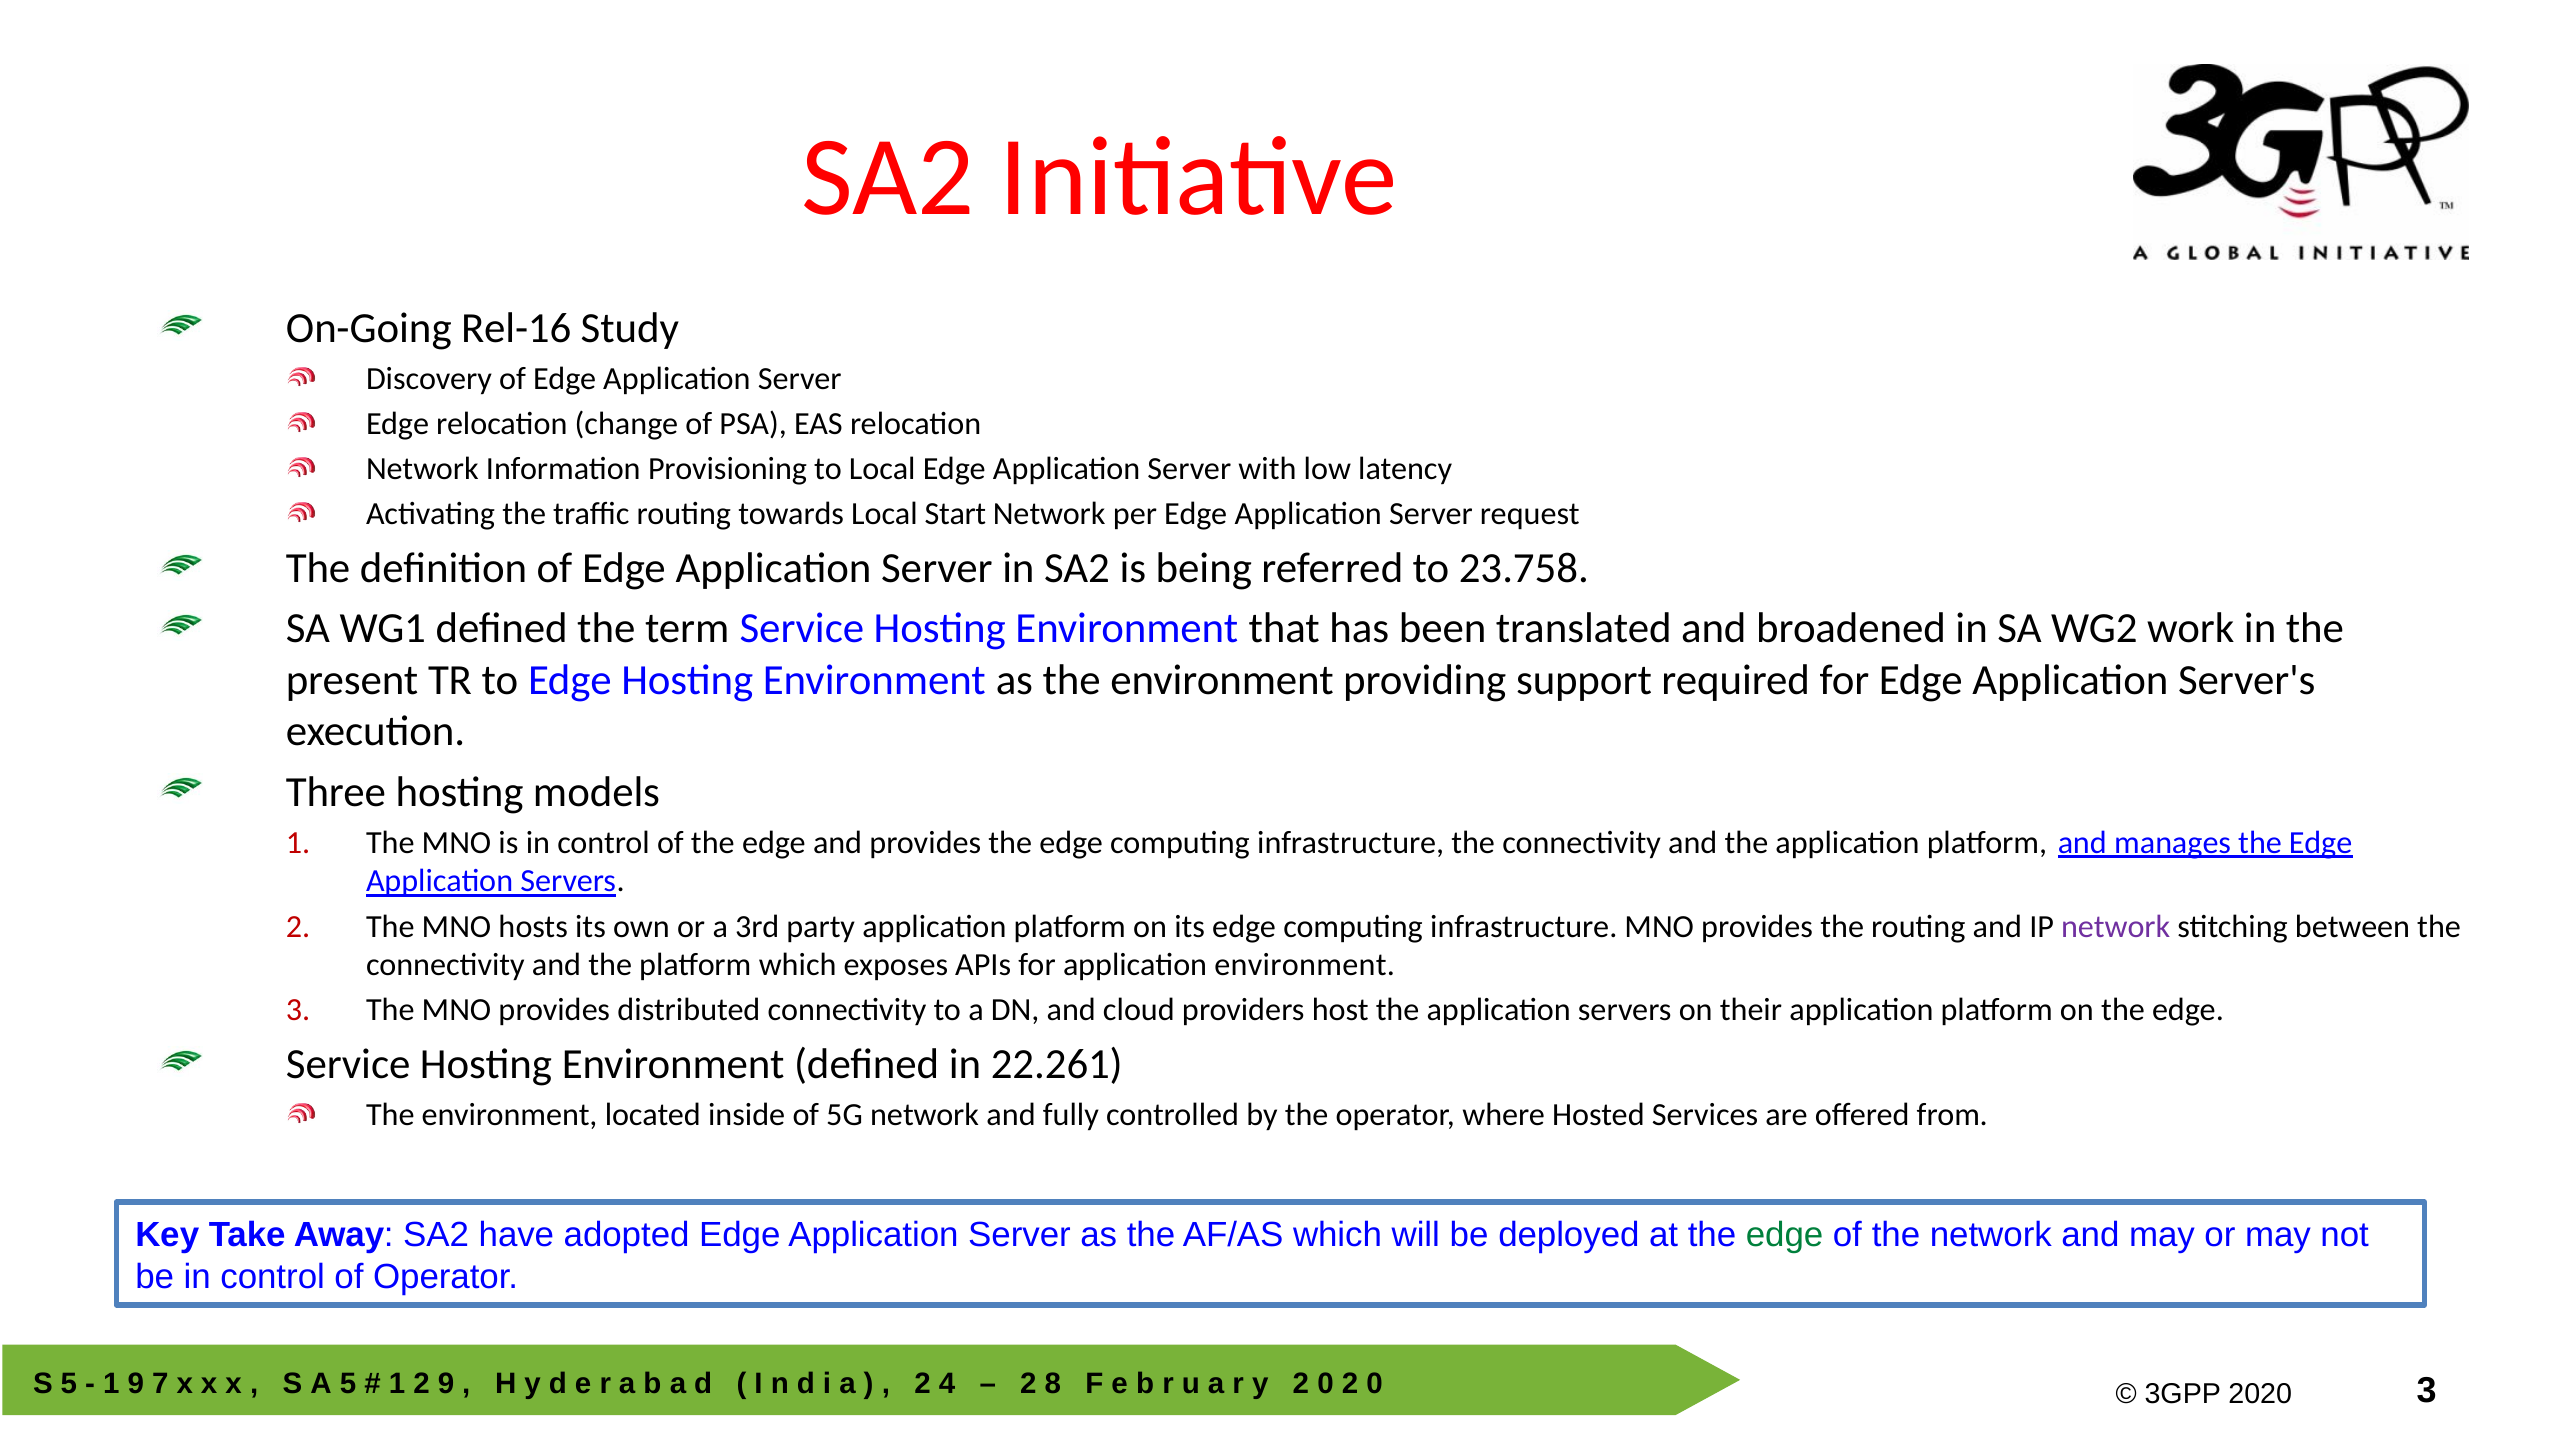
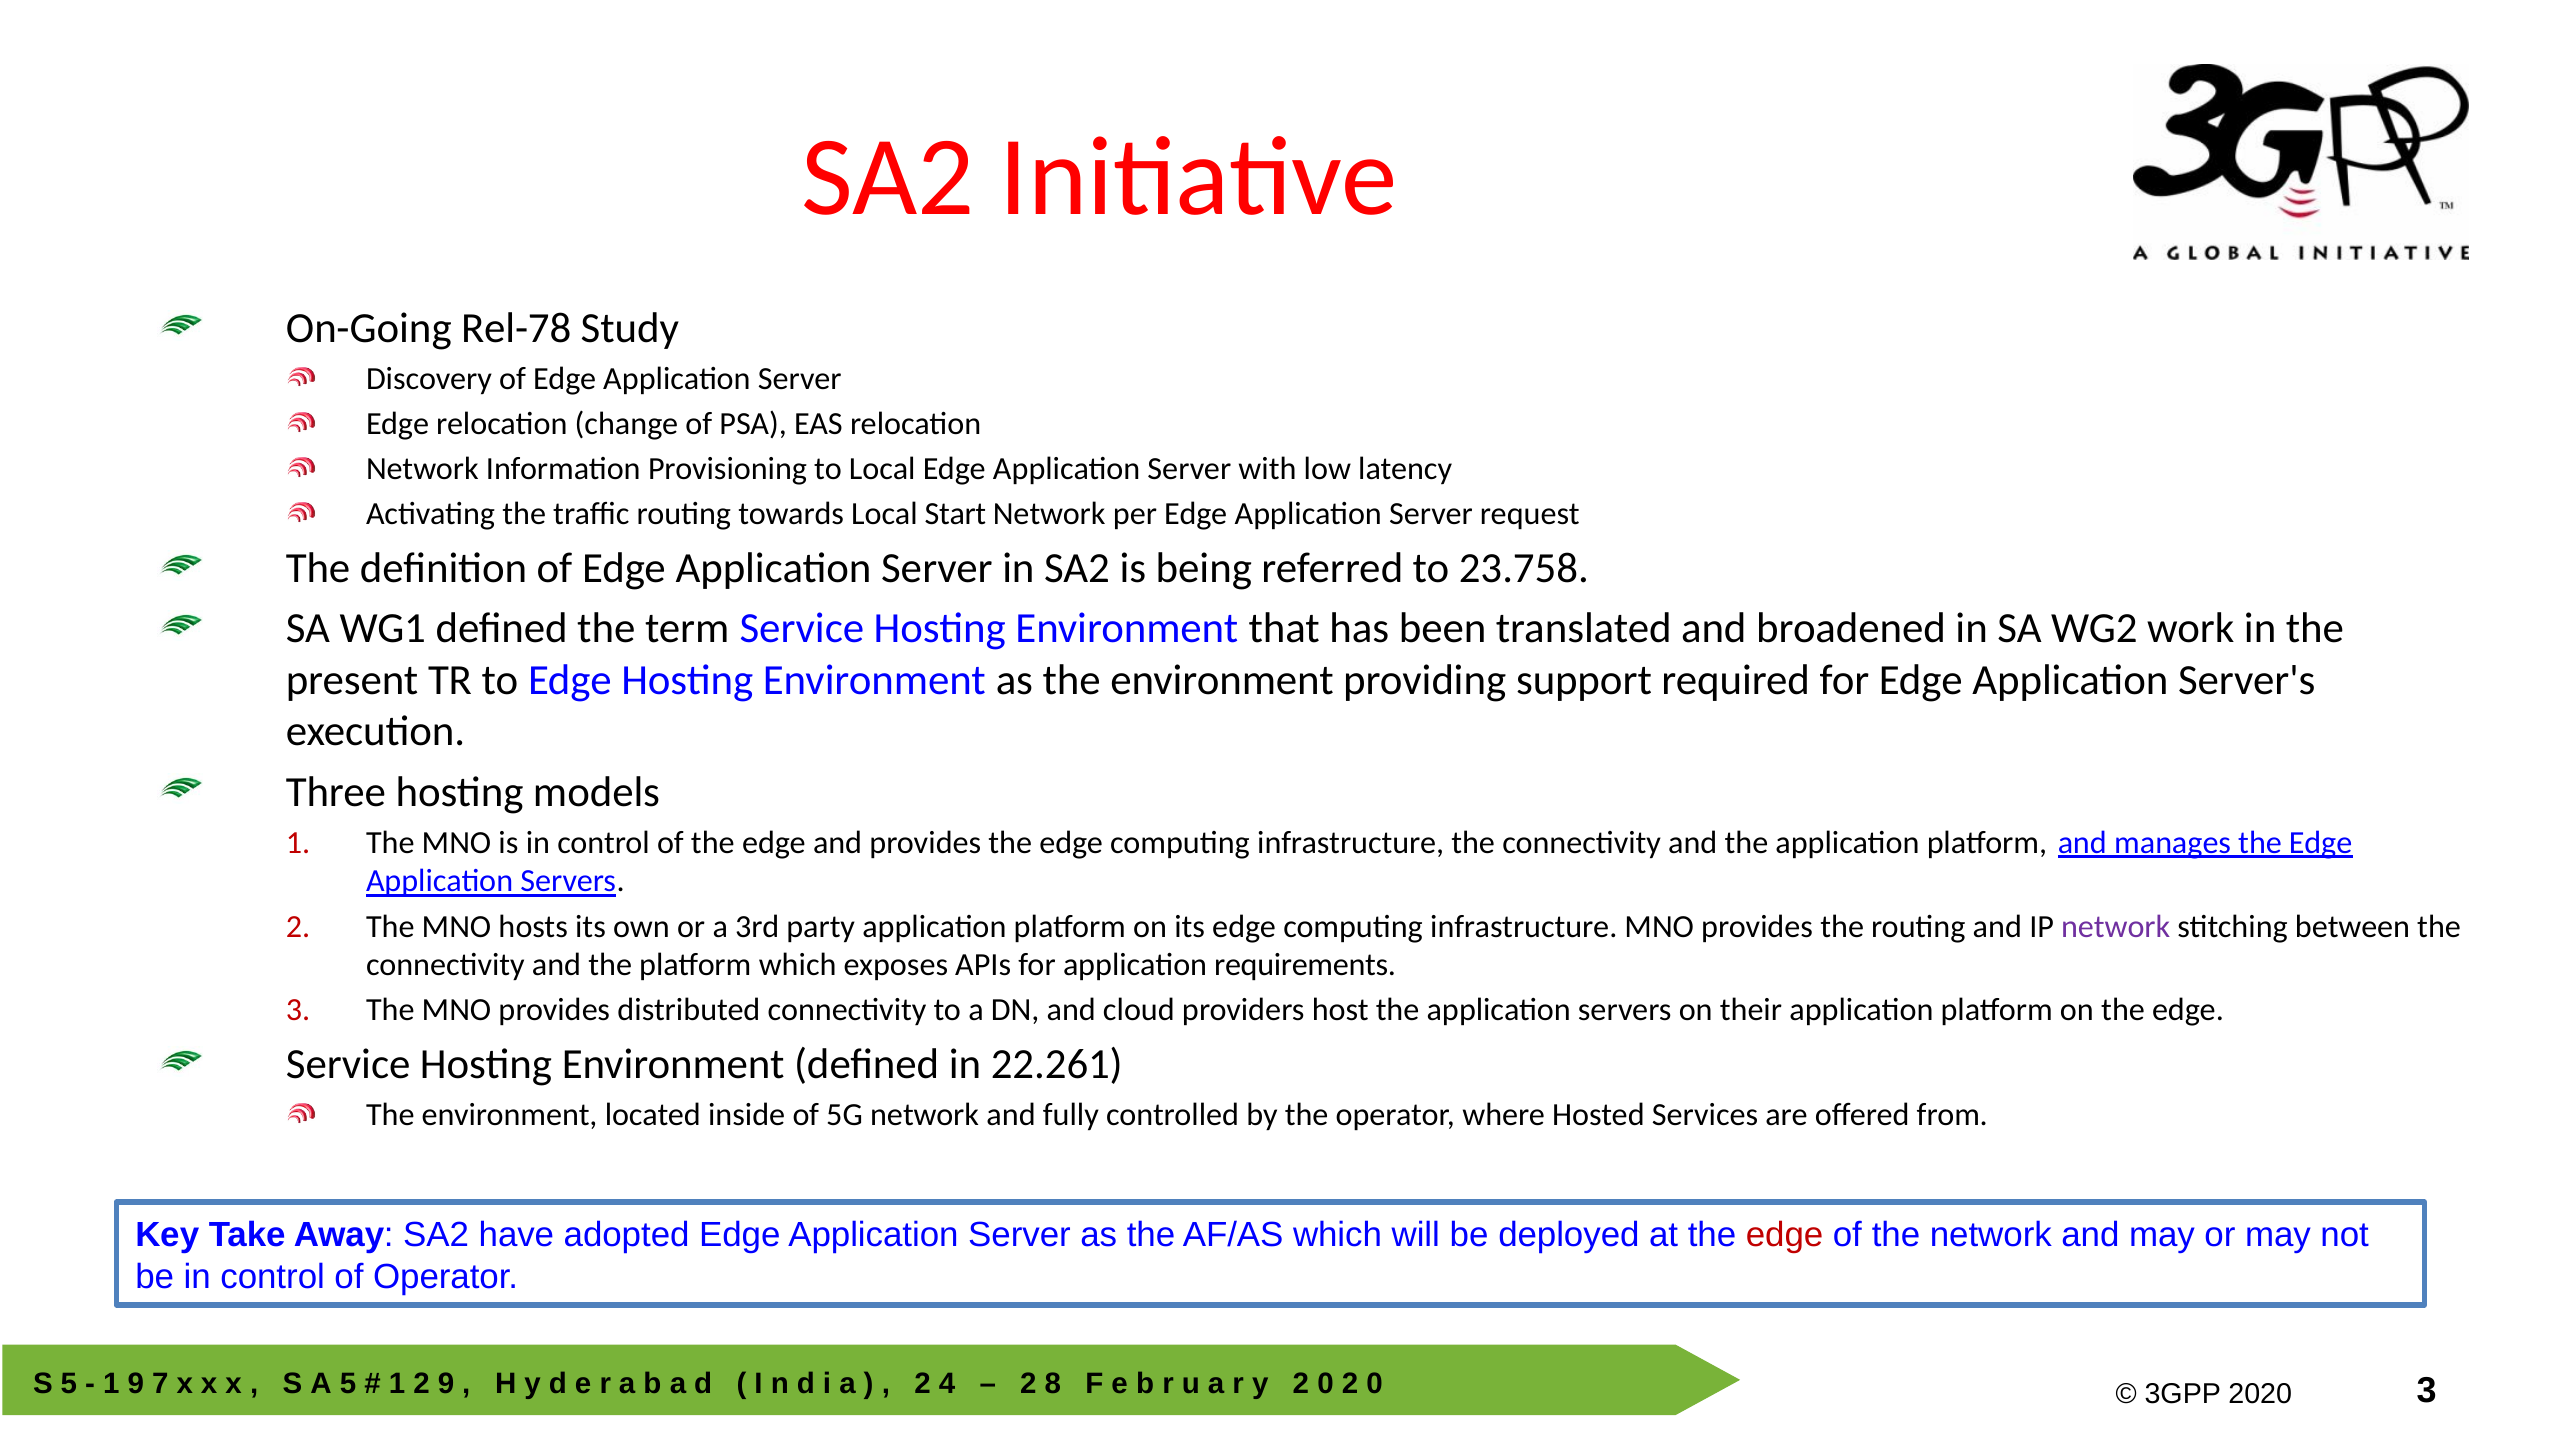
Rel-16: Rel-16 -> Rel-78
application environment: environment -> requirements
edge at (1785, 1235) colour: green -> red
